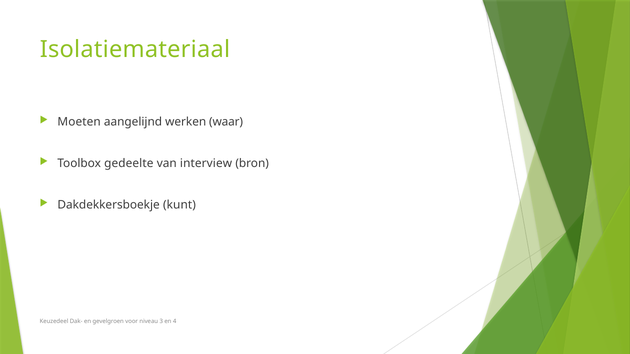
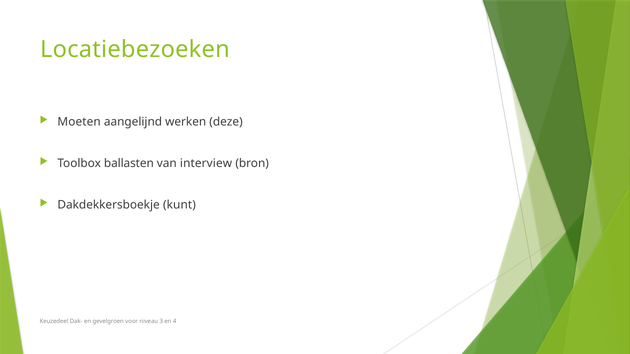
Isolatiemateriaal: Isolatiemateriaal -> Locatiebezoeken
waar: waar -> deze
gedeelte: gedeelte -> ballasten
